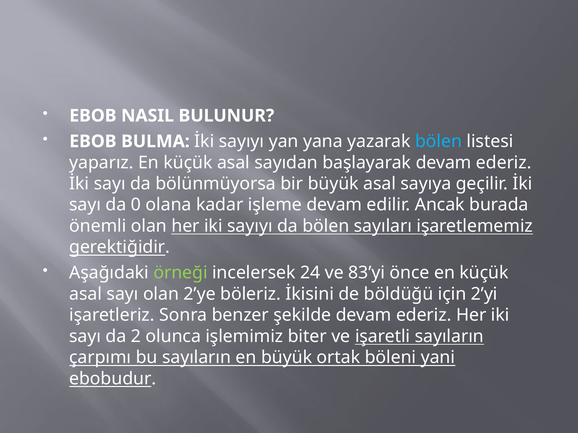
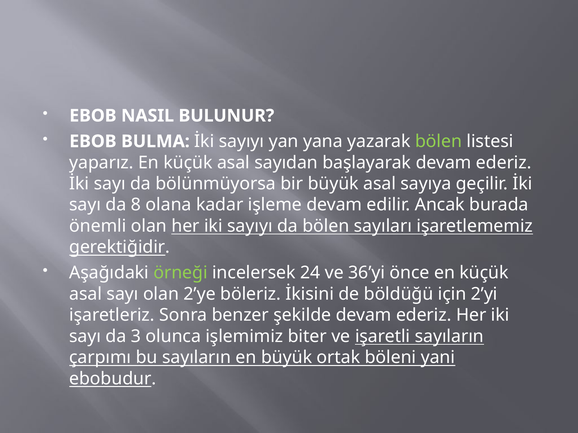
bölen at (439, 142) colour: light blue -> light green
0: 0 -> 8
83’yi: 83’yi -> 36’yi
2: 2 -> 3
